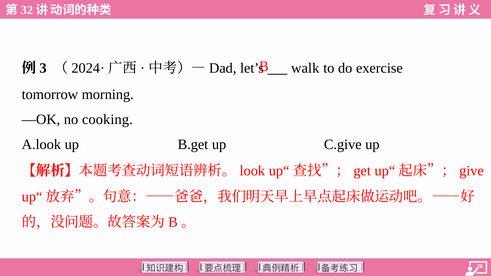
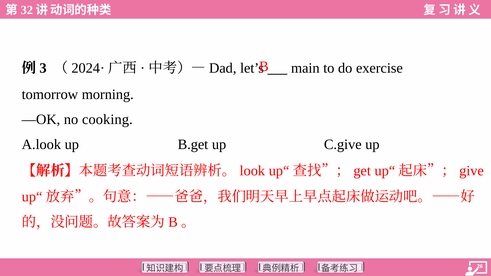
walk: walk -> main
